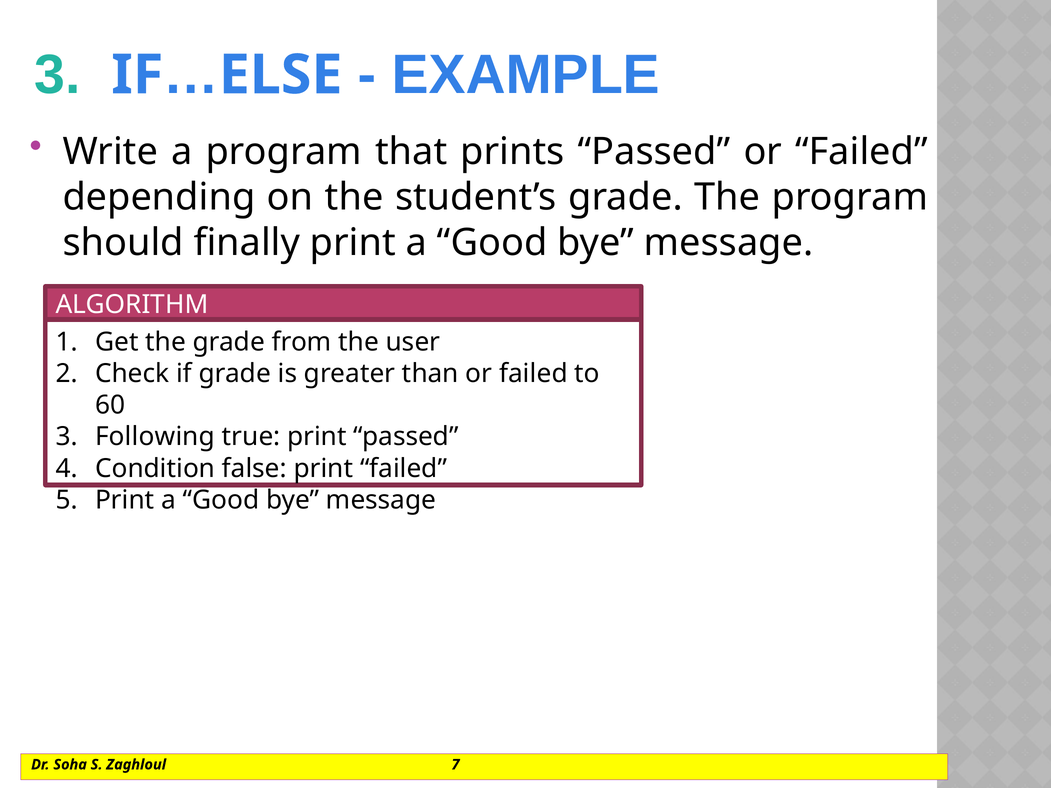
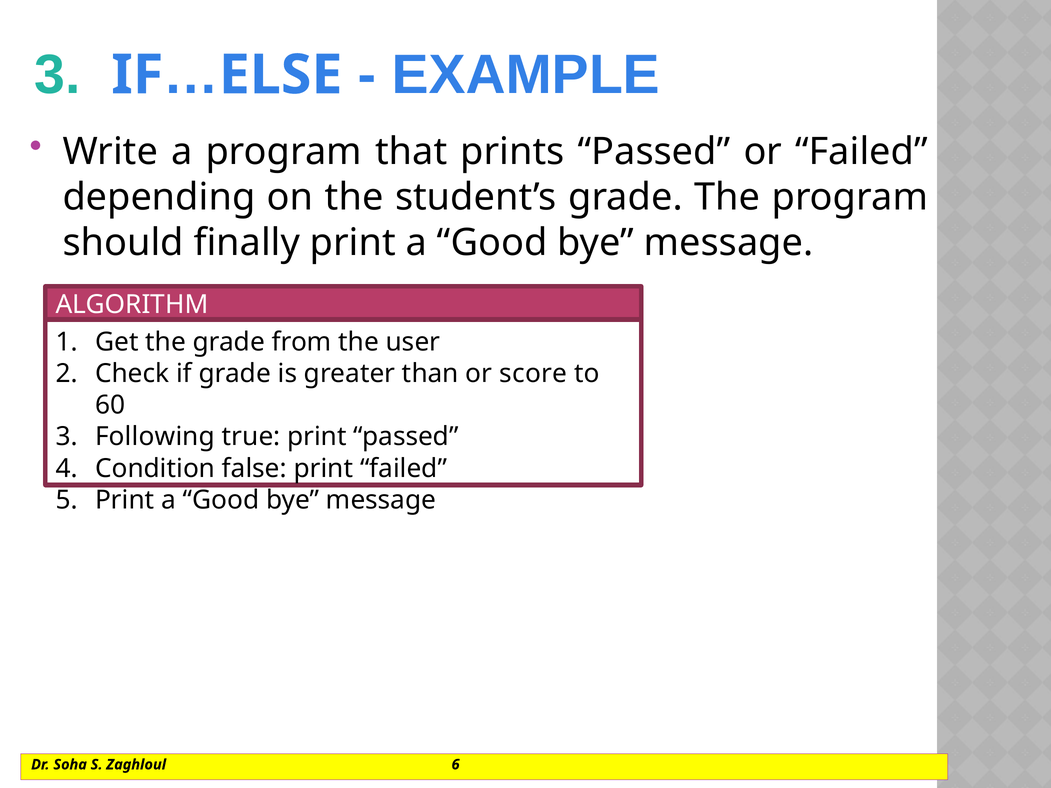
than or failed: failed -> score
7: 7 -> 6
